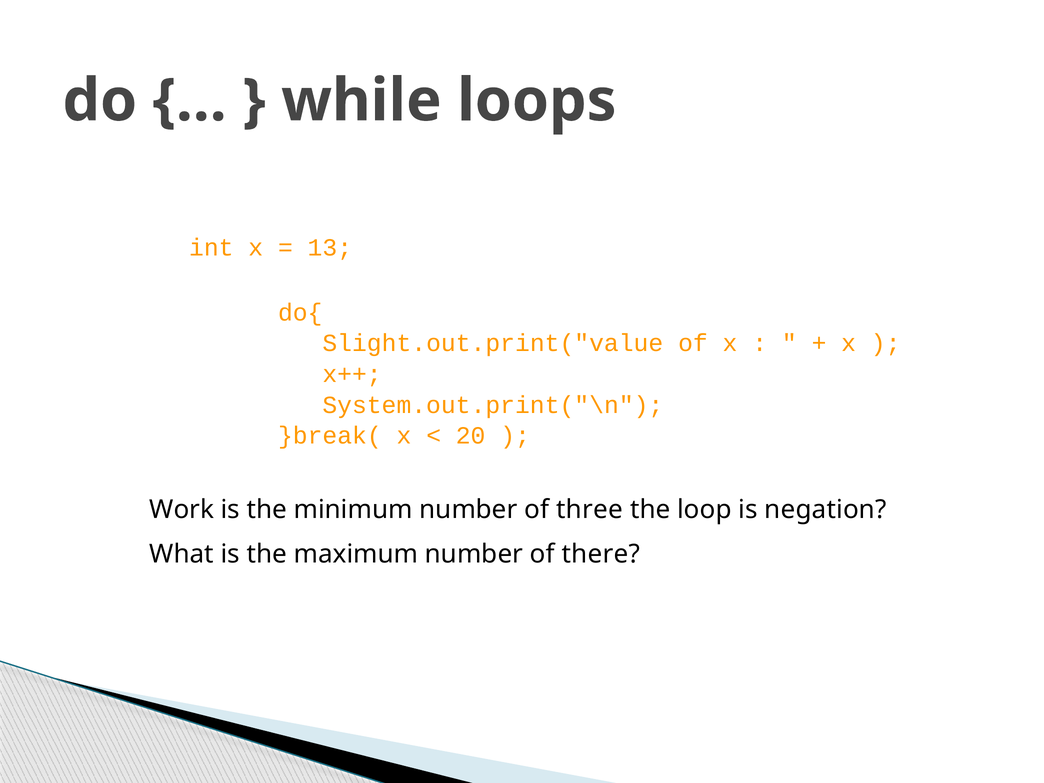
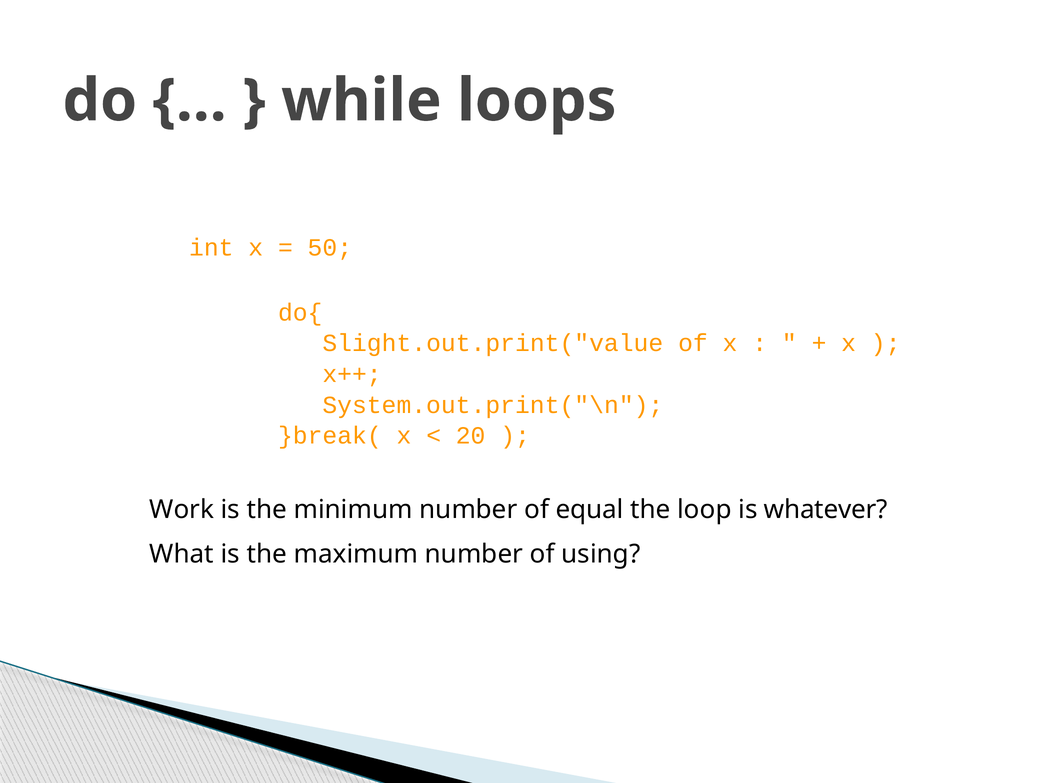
13: 13 -> 50
three: three -> equal
negation: negation -> whatever
there: there -> using
